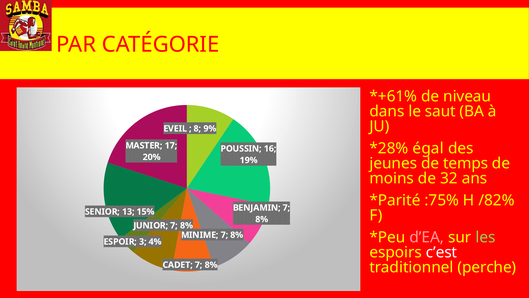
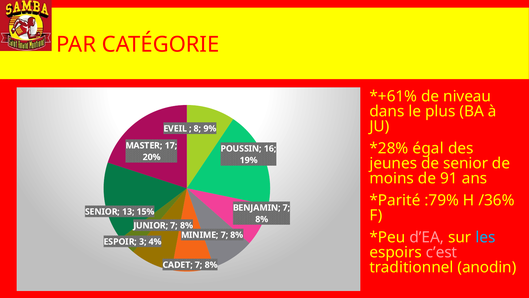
saut: saut -> plus
de temps: temps -> senior
32: 32 -> 91
:75%: :75% -> :79%
/82%: /82% -> /36%
les colour: light green -> light blue
c’est colour: white -> pink
perche: perche -> anodin
